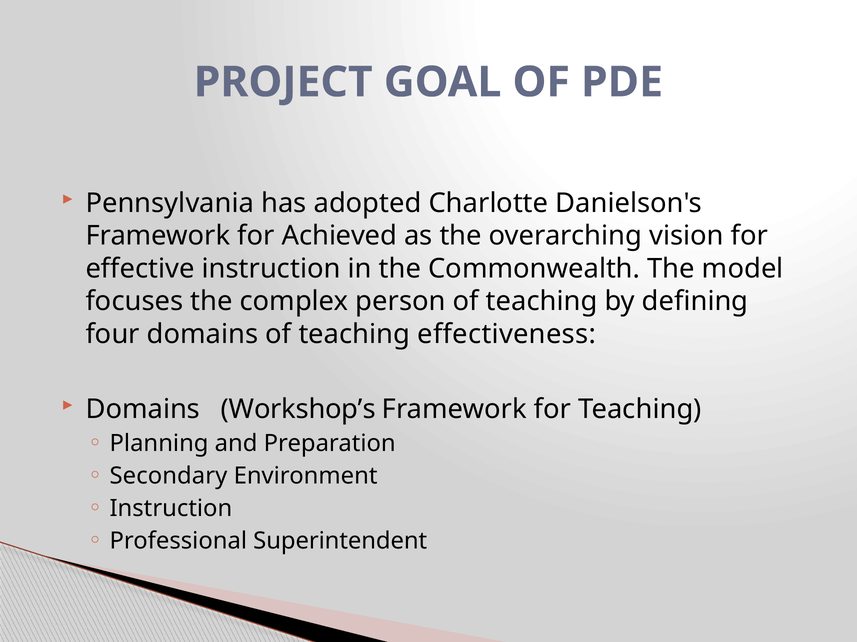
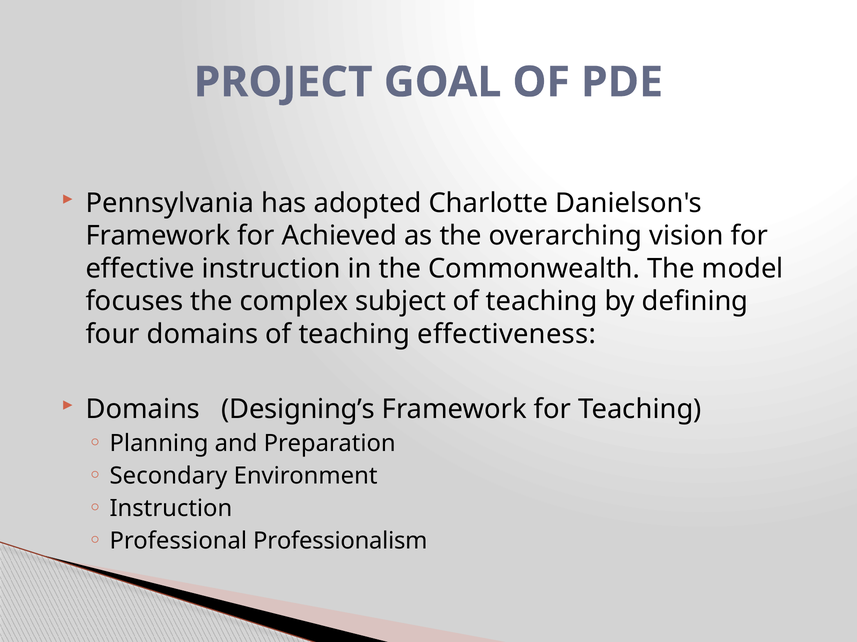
person: person -> subject
Workshop’s: Workshop’s -> Designing’s
Superintendent: Superintendent -> Professionalism
